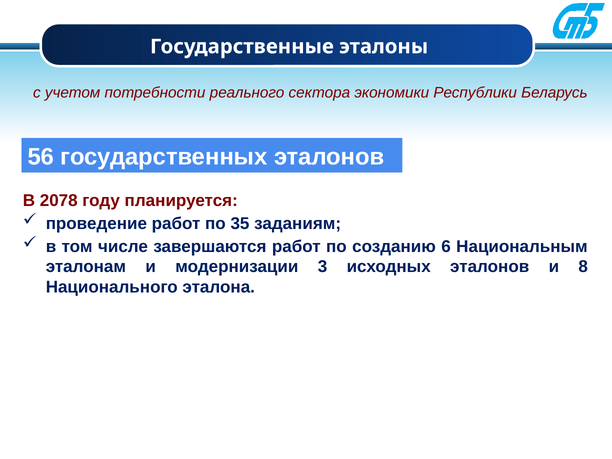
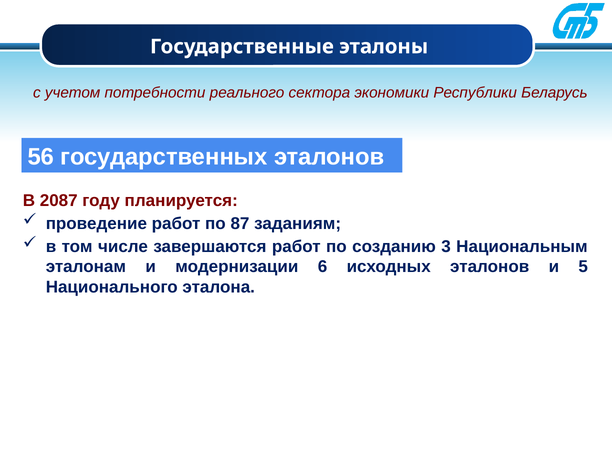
2078: 2078 -> 2087
35: 35 -> 87
6: 6 -> 3
3: 3 -> 6
8: 8 -> 5
